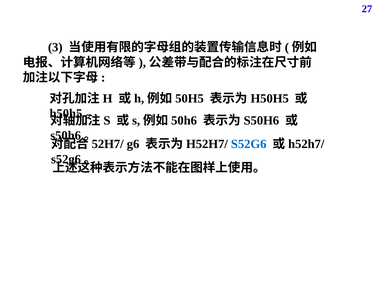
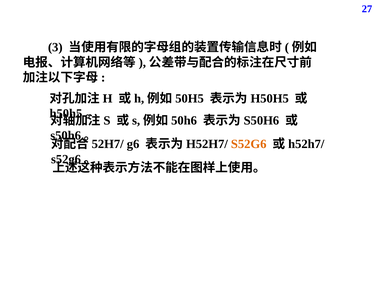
S52G6 colour: blue -> orange
